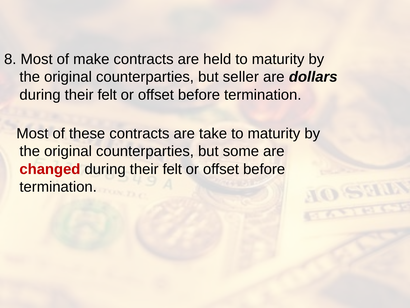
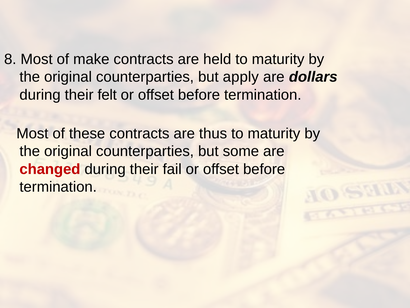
seller: seller -> apply
take: take -> thus
changed during their felt: felt -> fail
